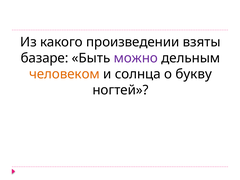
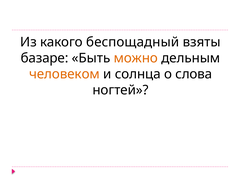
произведении: произведении -> беспощадный
можно colour: purple -> orange
букву: букву -> слова
